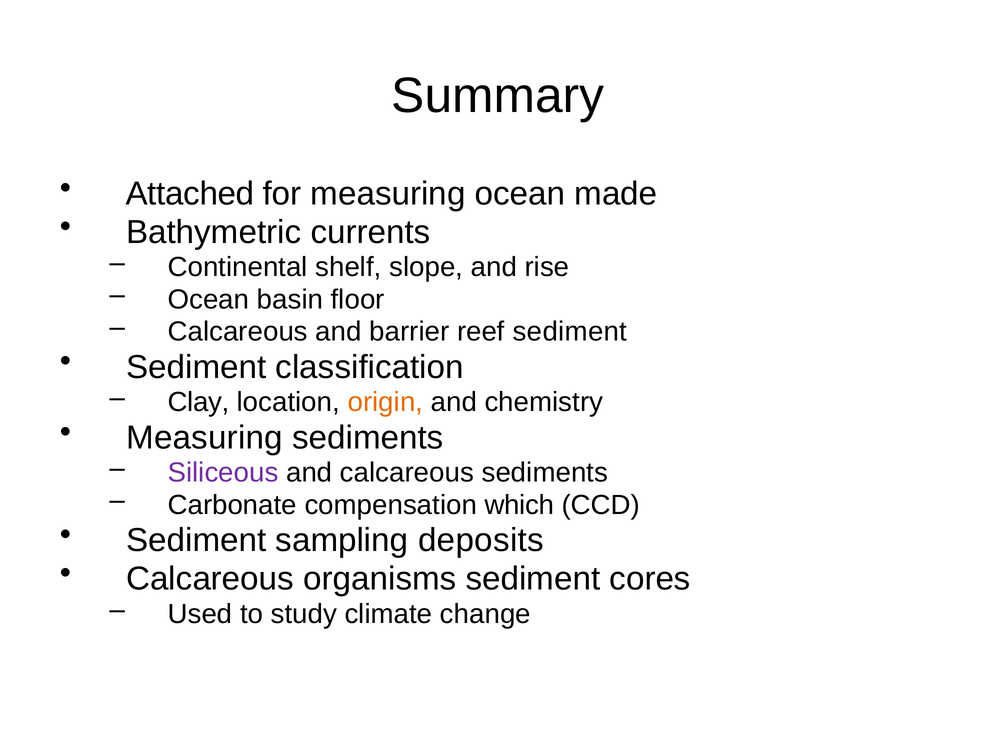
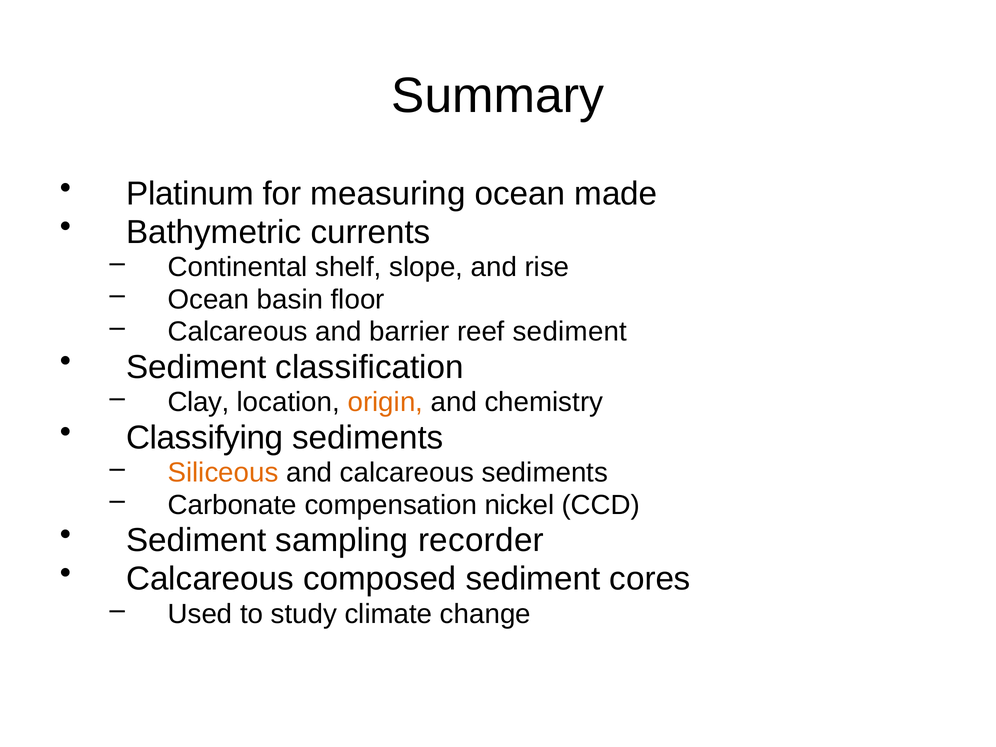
Attached: Attached -> Platinum
Measuring at (204, 438): Measuring -> Classifying
Siliceous colour: purple -> orange
which: which -> nickel
deposits: deposits -> recorder
organisms: organisms -> composed
